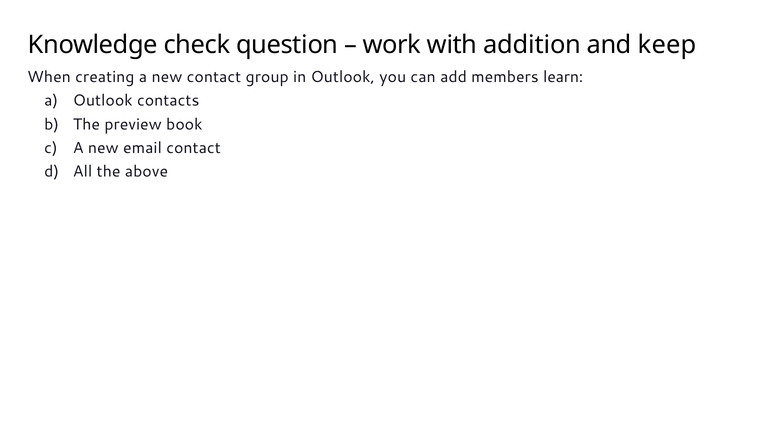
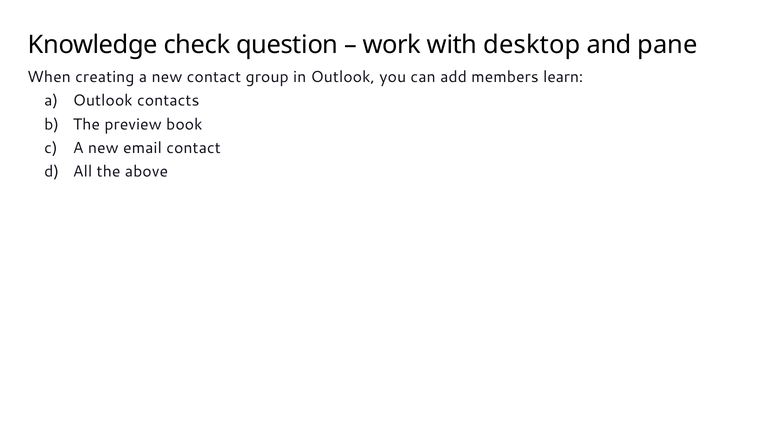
addition: addition -> desktop
keep: keep -> pane
